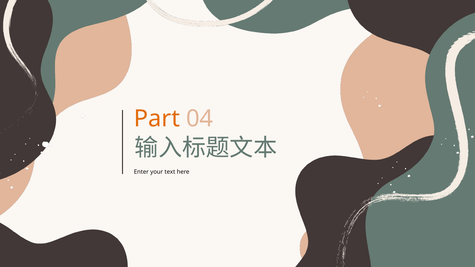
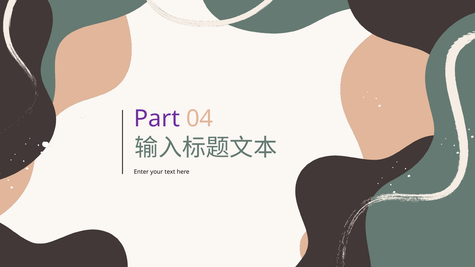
Part colour: orange -> purple
